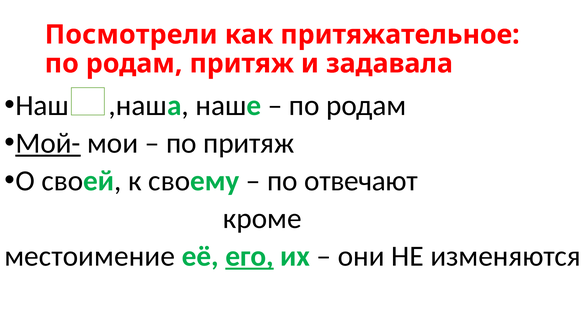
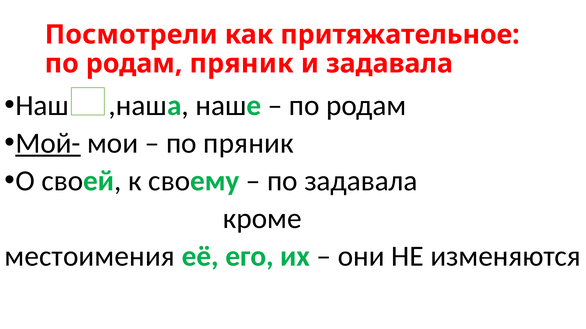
родам притяж: притяж -> пряник
по притяж: притяж -> пряник
по отвечают: отвечают -> задавала
местоимение: местоимение -> местоимения
его underline: present -> none
